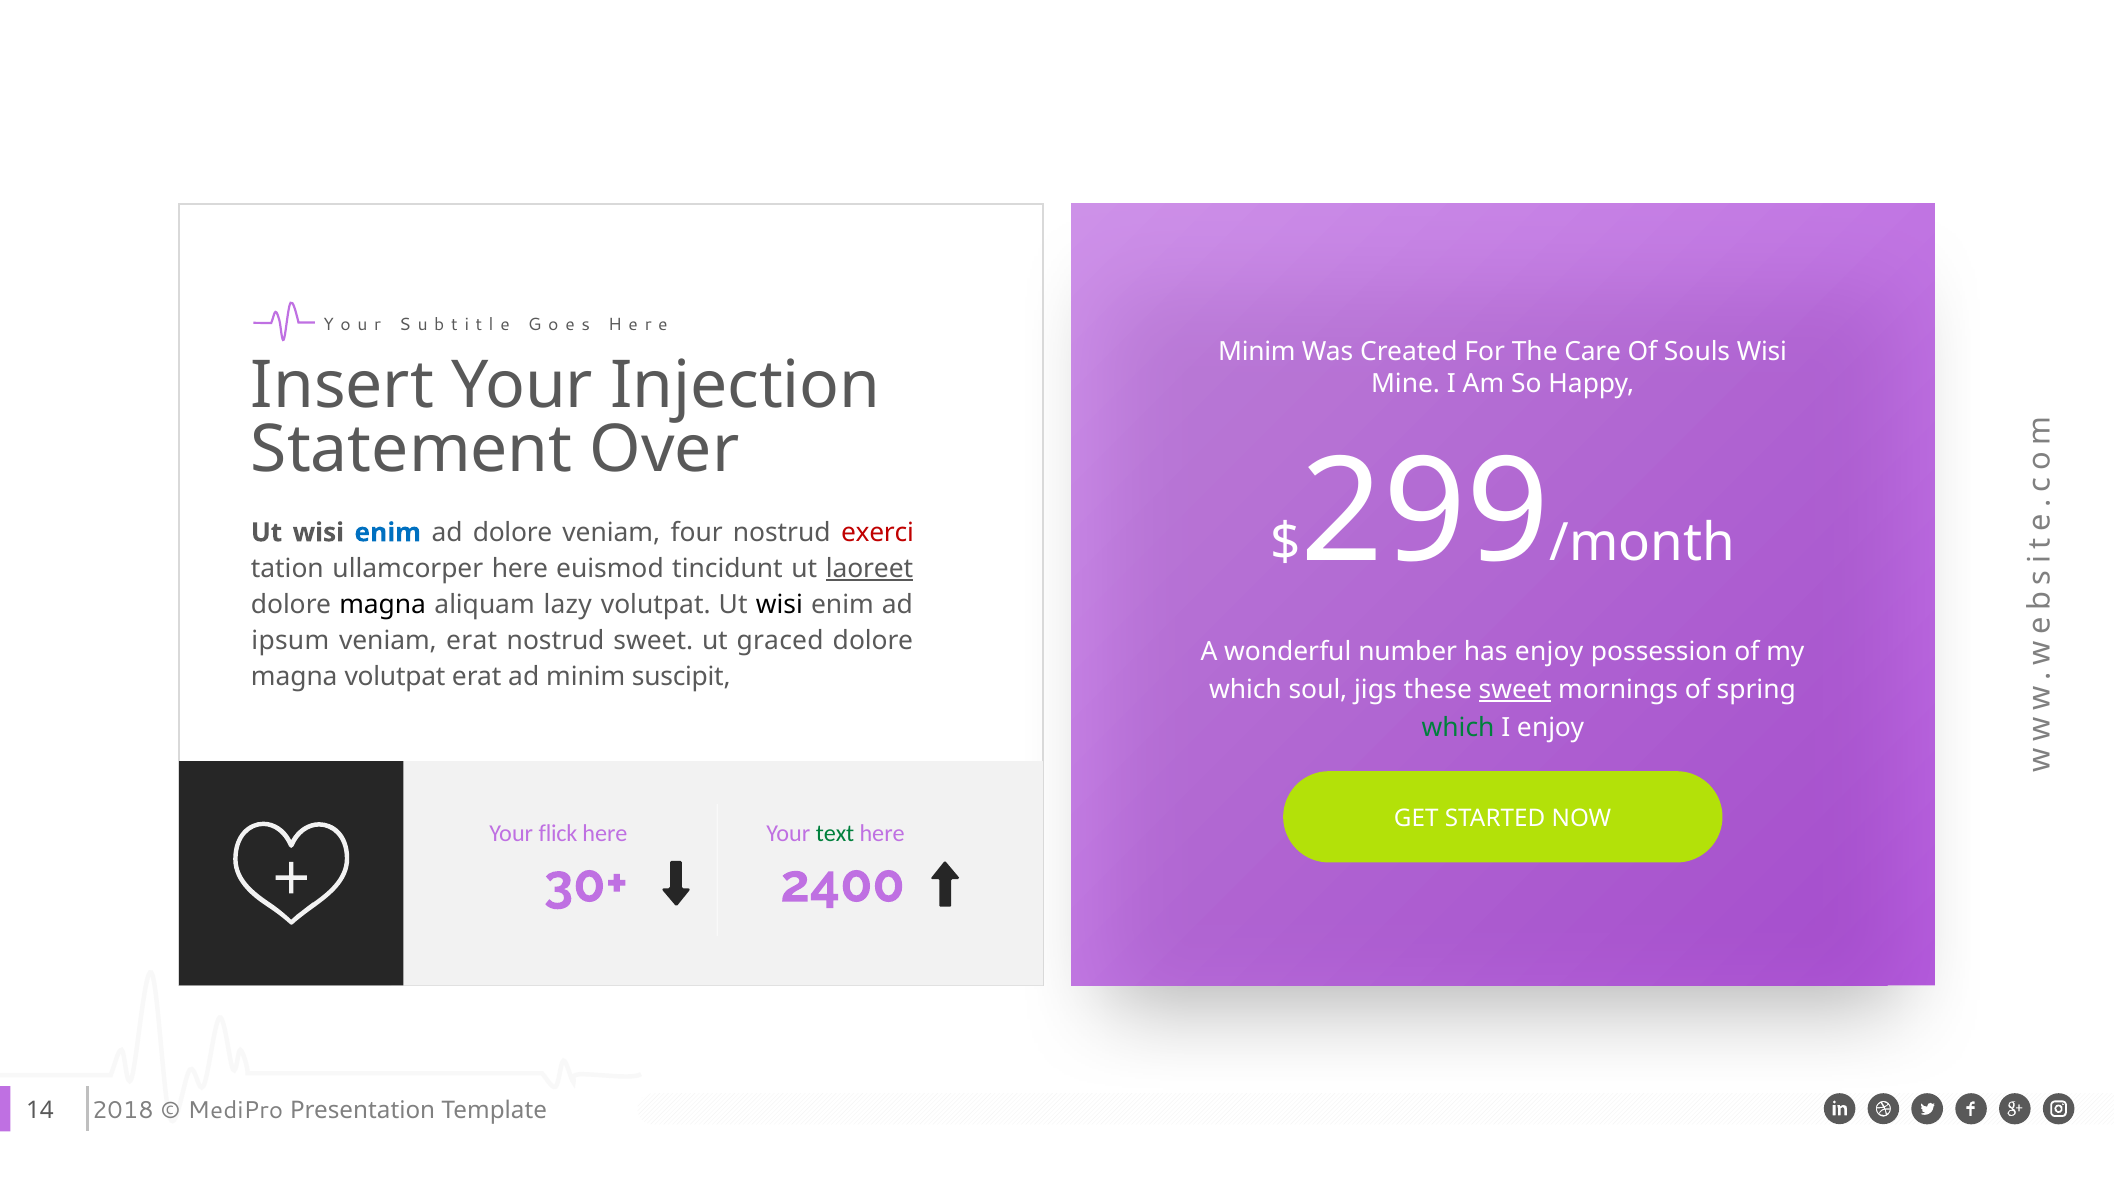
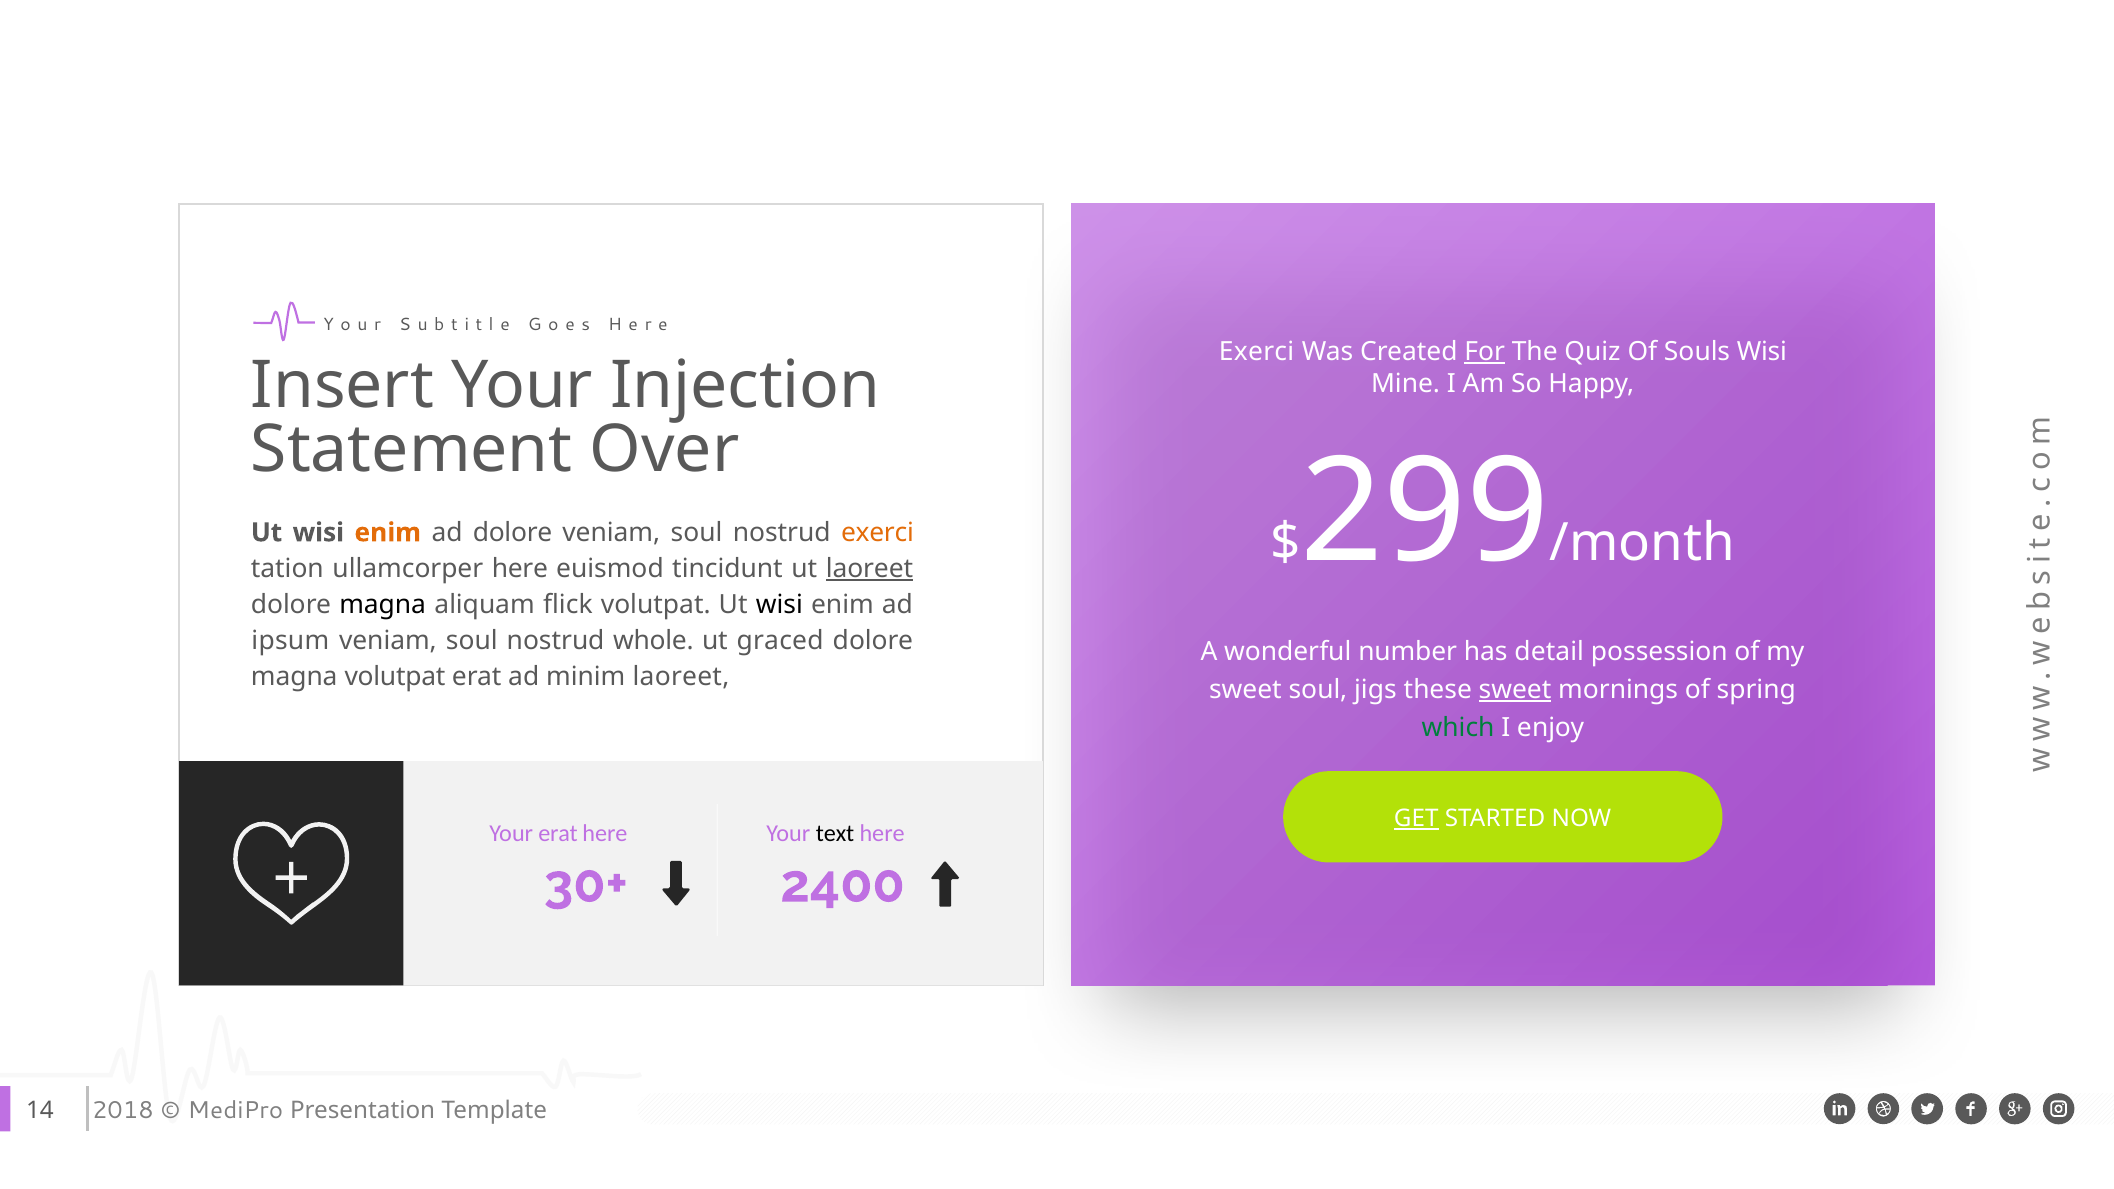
Minim at (1257, 352): Minim -> Exerci
For underline: none -> present
Care: Care -> Quiz
enim at (388, 533) colour: blue -> orange
four at (697, 533): four -> soul
exerci at (877, 533) colour: red -> orange
lazy: lazy -> flick
erat at (472, 641): erat -> soul
nostrud sweet: sweet -> whole
has enjoy: enjoy -> detail
minim suscipit: suscipit -> laoreet
which at (1245, 690): which -> sweet
GET underline: none -> present
Your flick: flick -> erat
text colour: green -> black
